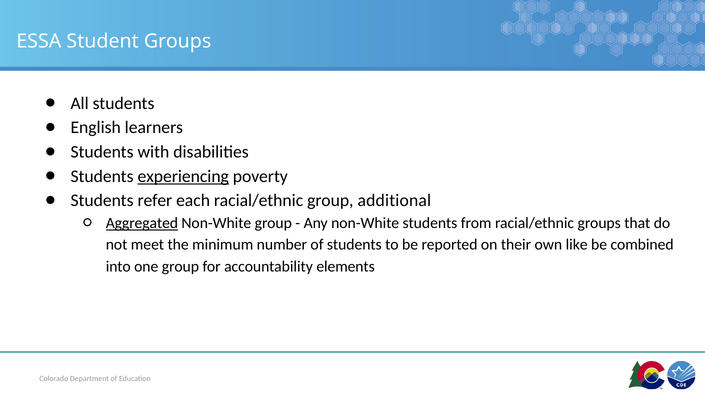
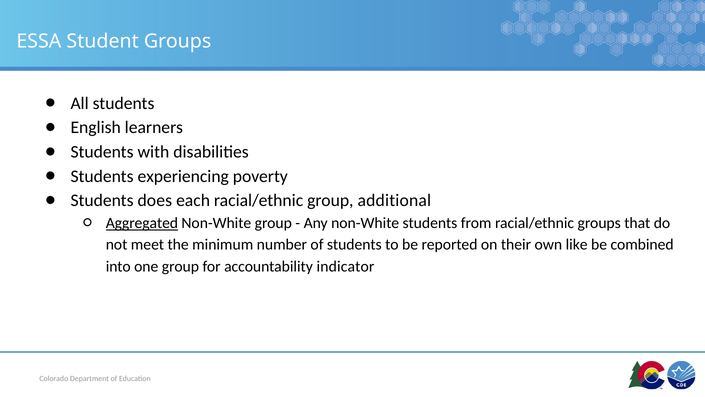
experiencing underline: present -> none
refer: refer -> does
elements: elements -> indicator
